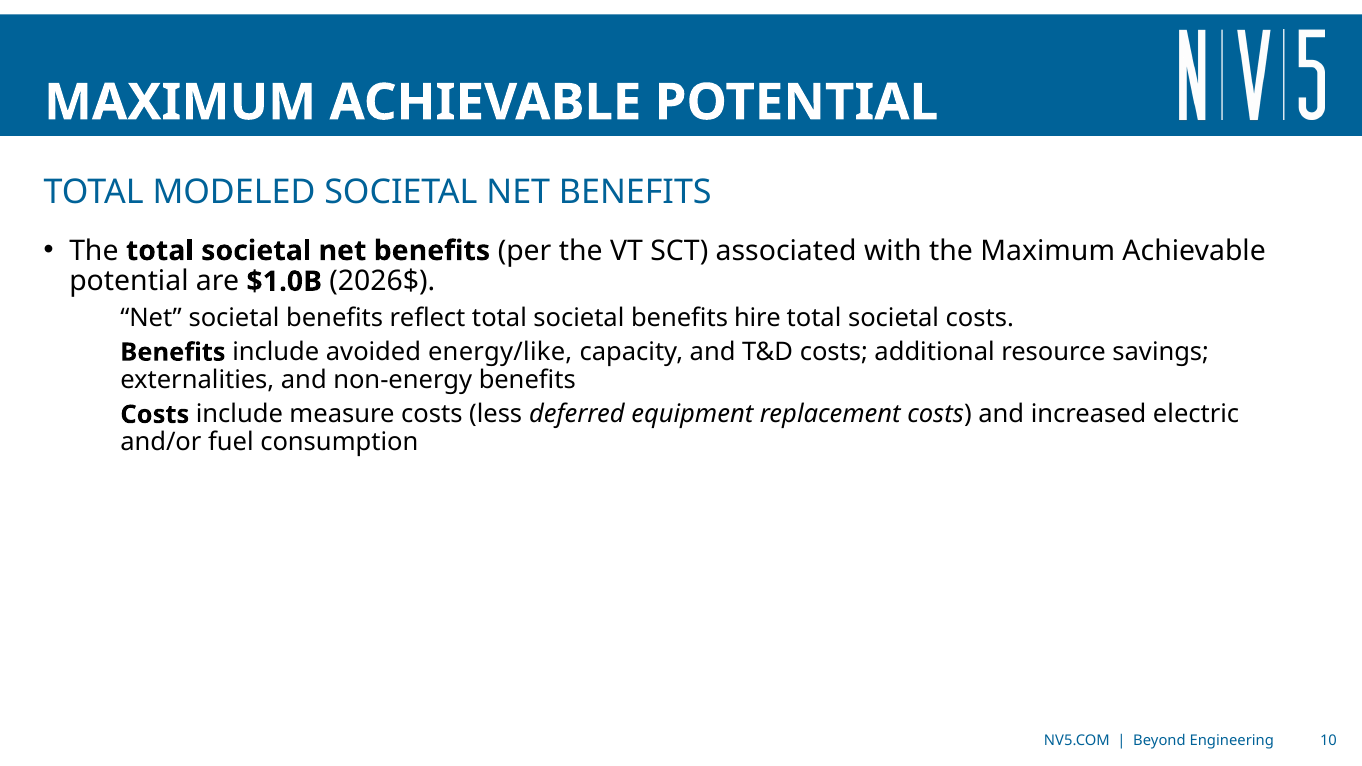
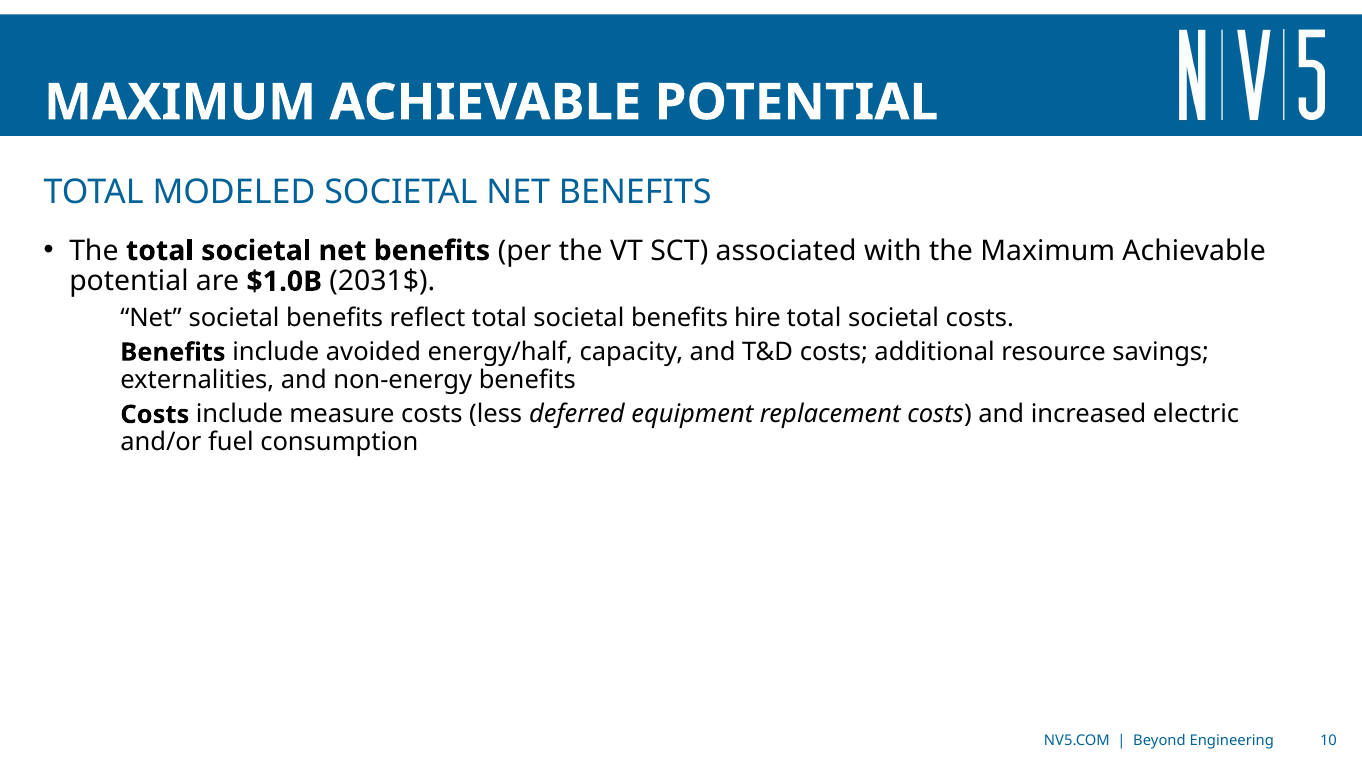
2026$: 2026$ -> 2031$
energy/like: energy/like -> energy/half
